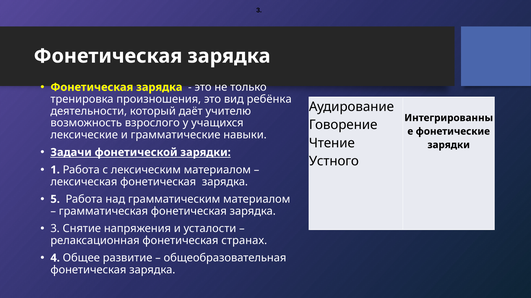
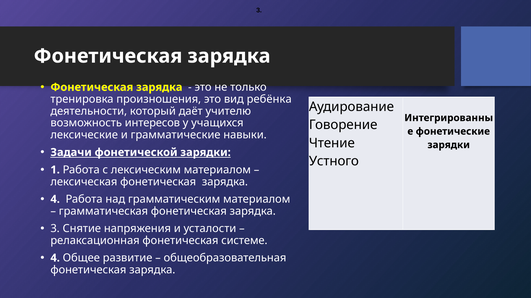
взрослого: взрослого -> интересов
5 at (55, 200): 5 -> 4
странах: странах -> системе
